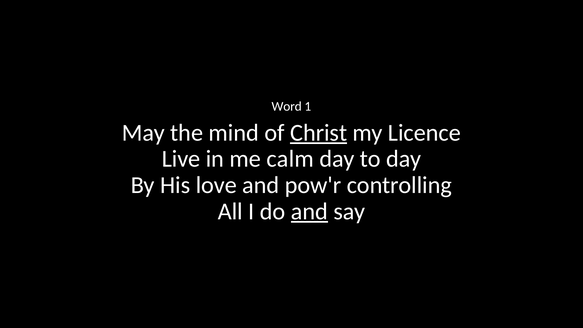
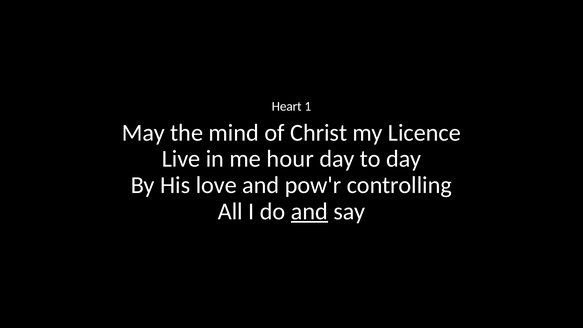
Word: Word -> Heart
Christ underline: present -> none
calm: calm -> hour
